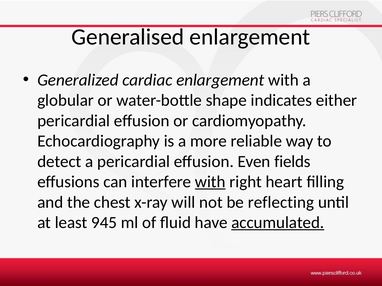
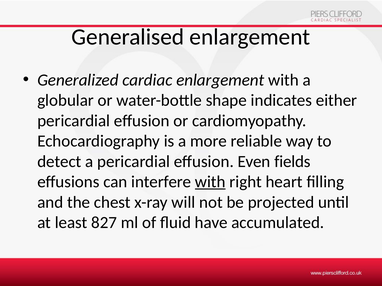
reflecting: reflecting -> projected
945: 945 -> 827
accumulated underline: present -> none
